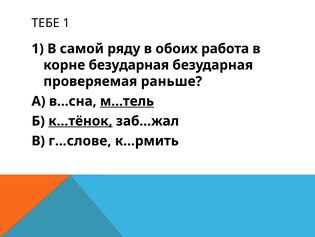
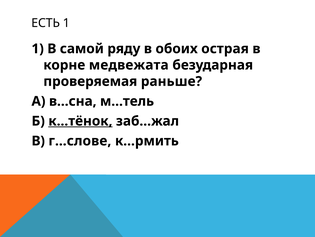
ТЕБЕ: ТЕБЕ -> ЕСТЬ
работа: работа -> острая
корне безударная: безударная -> медвежата
м…тель underline: present -> none
